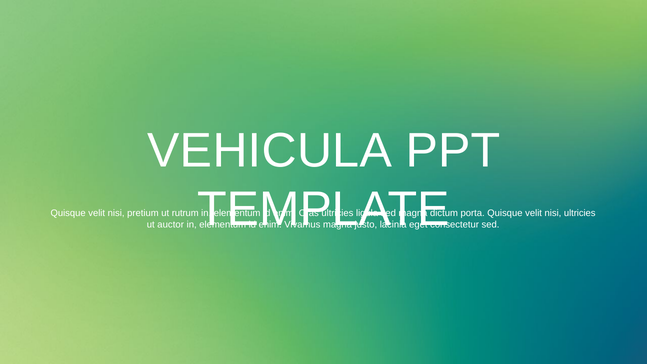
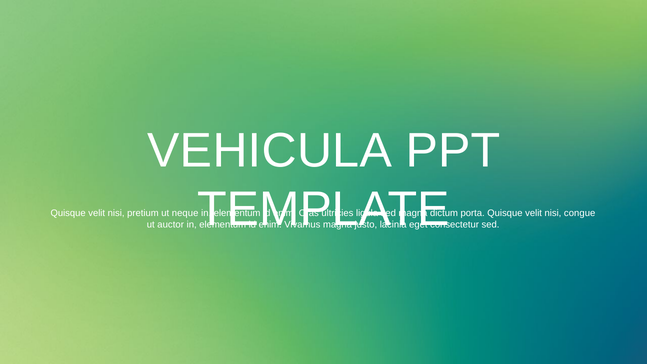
rutrum: rutrum -> neque
nisi ultricies: ultricies -> congue
